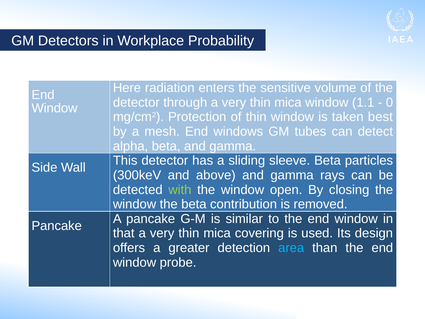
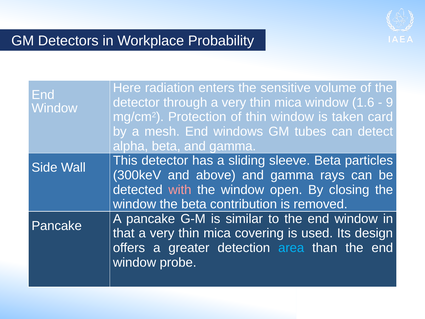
1.1: 1.1 -> 1.6
0: 0 -> 9
best: best -> card
with colour: light green -> pink
